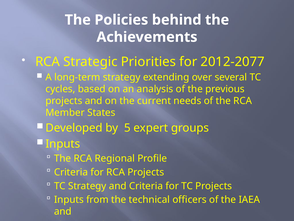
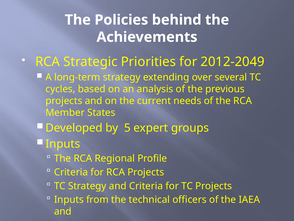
2012-2077: 2012-2077 -> 2012-2049
